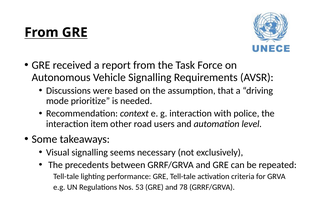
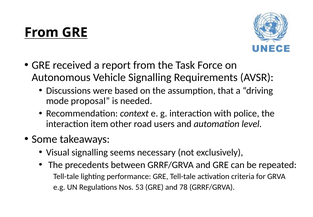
prioritize: prioritize -> proposal
